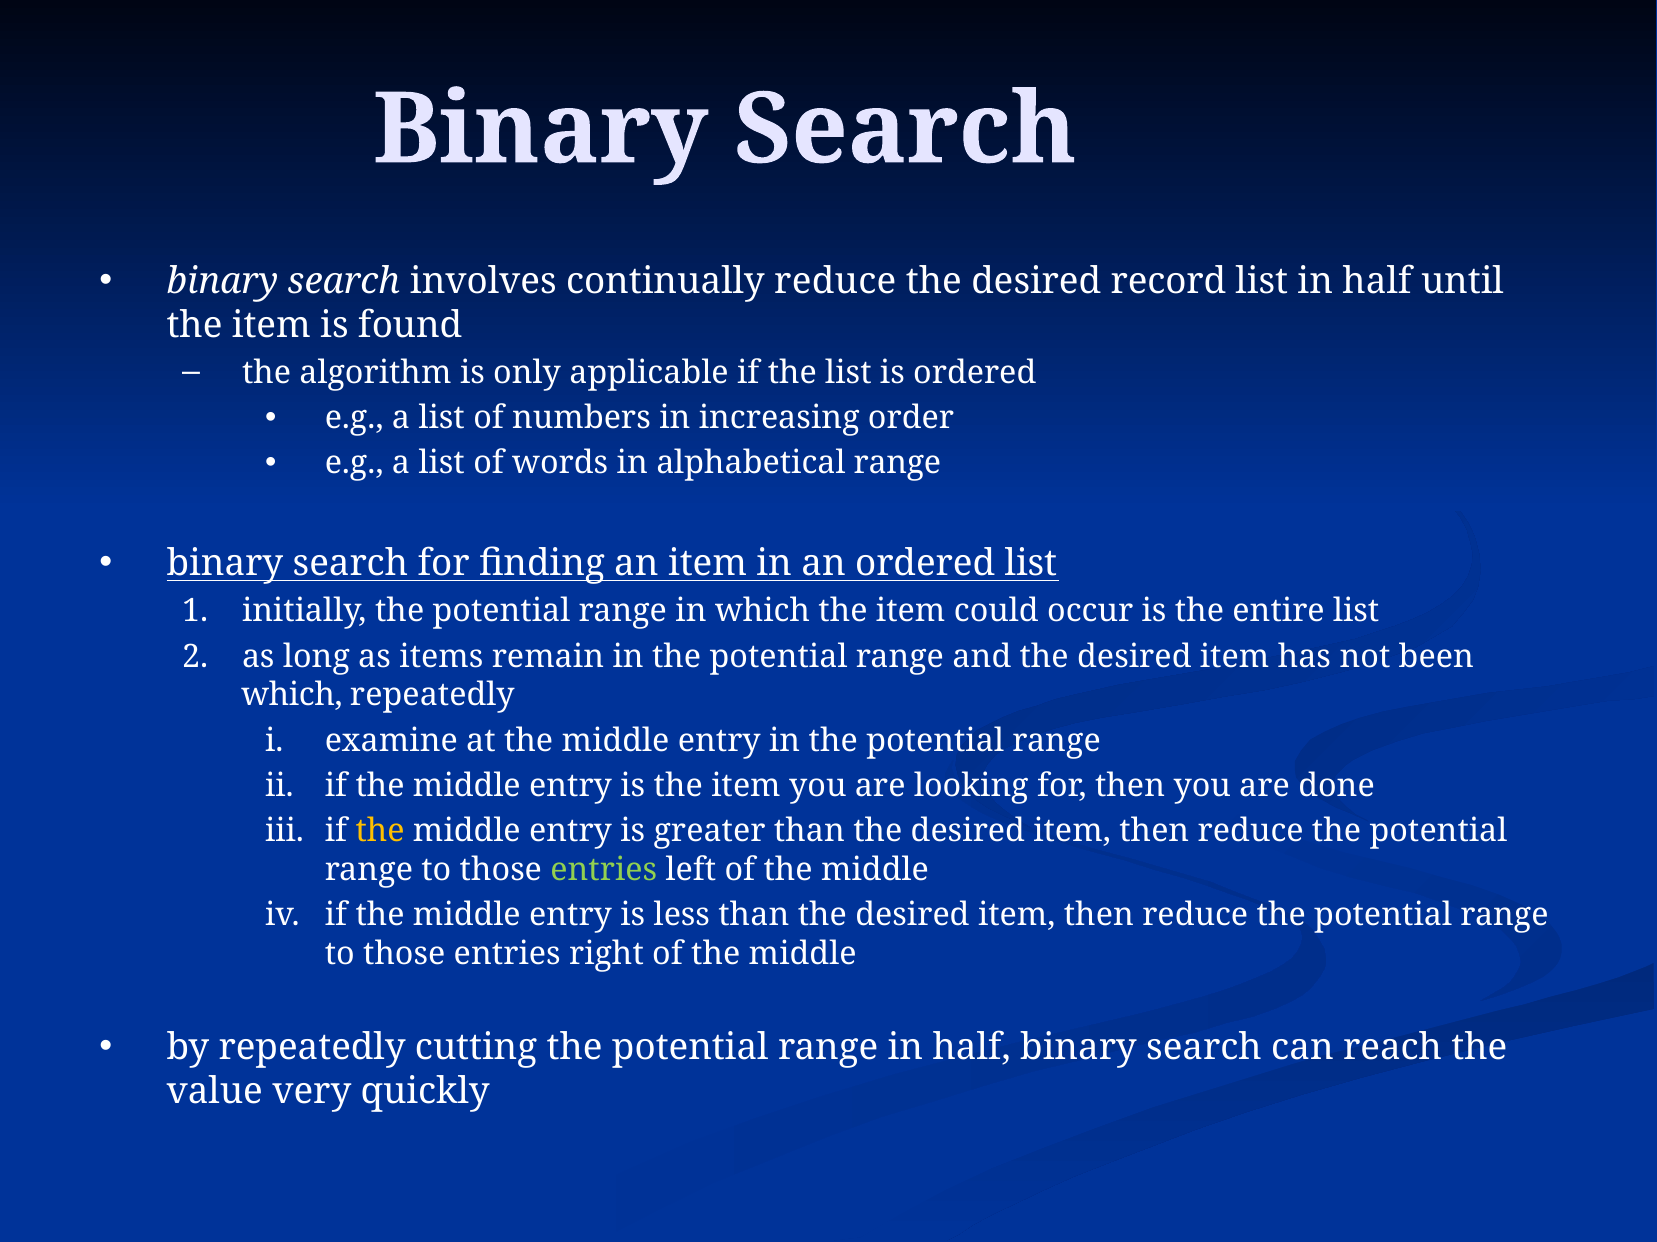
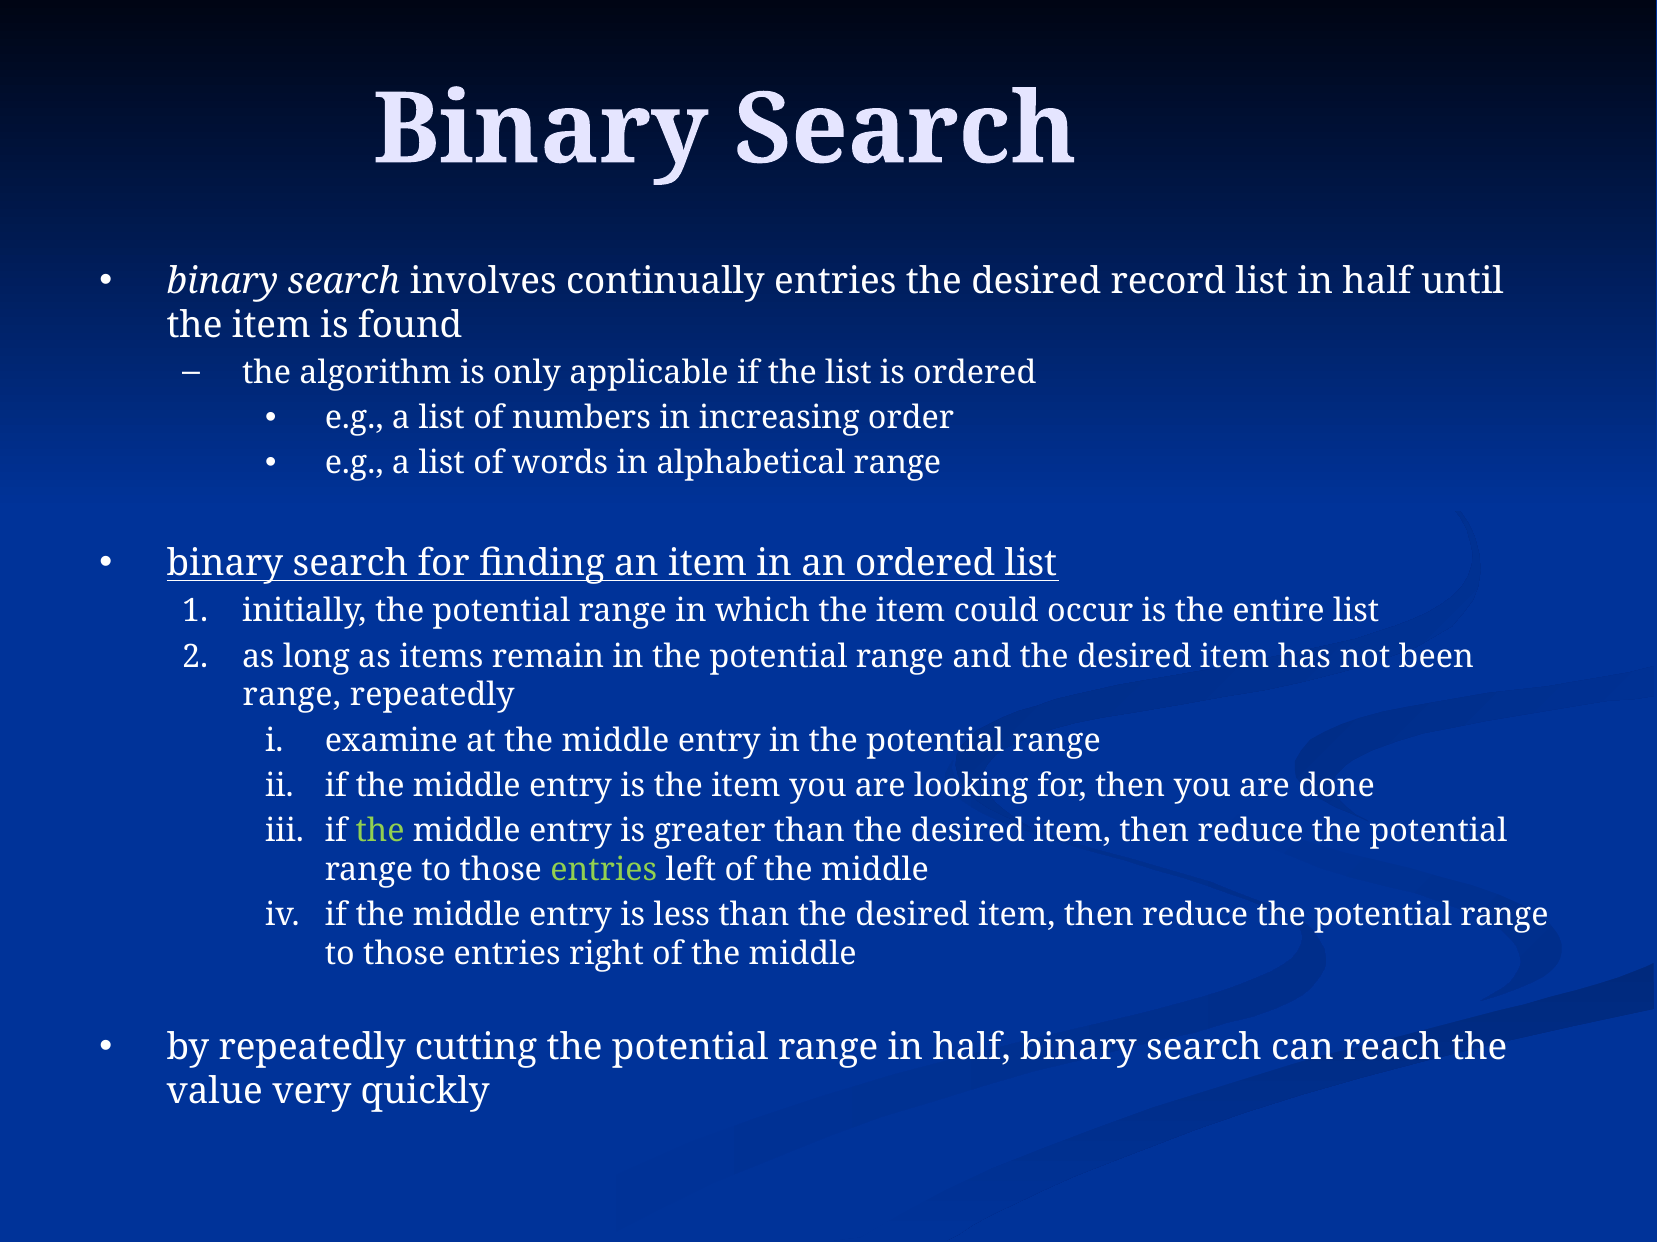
continually reduce: reduce -> entries
which at (292, 696): which -> range
the at (380, 831) colour: yellow -> light green
